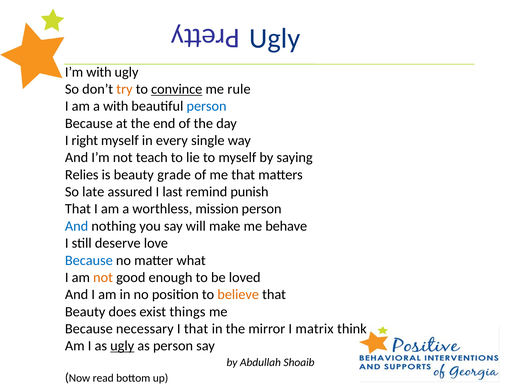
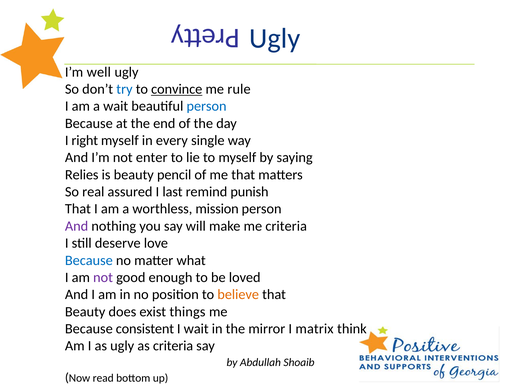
I’m with: with -> well
try colour: orange -> blue
a with: with -> wait
teach: teach -> enter
grade: grade -> pencil
late: late -> real
And at (77, 226) colour: blue -> purple
me behave: behave -> criteria
not at (103, 277) colour: orange -> purple
necessary: necessary -> consistent
I that: that -> wait
ugly at (122, 346) underline: present -> none
as person: person -> criteria
